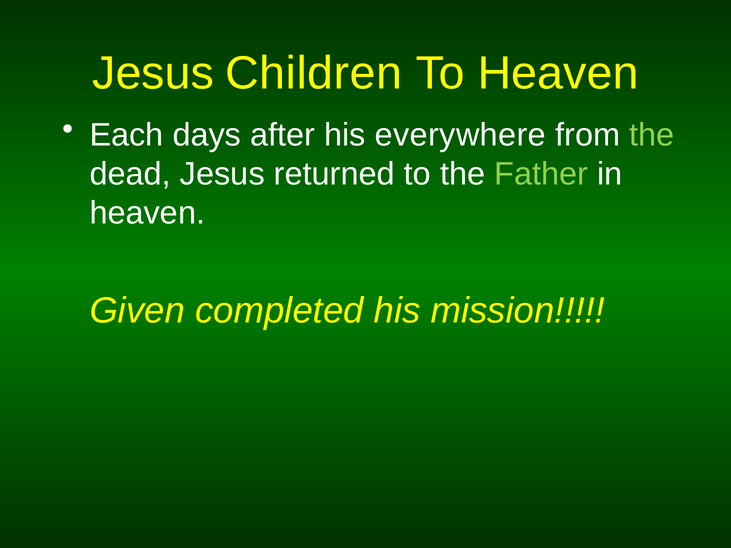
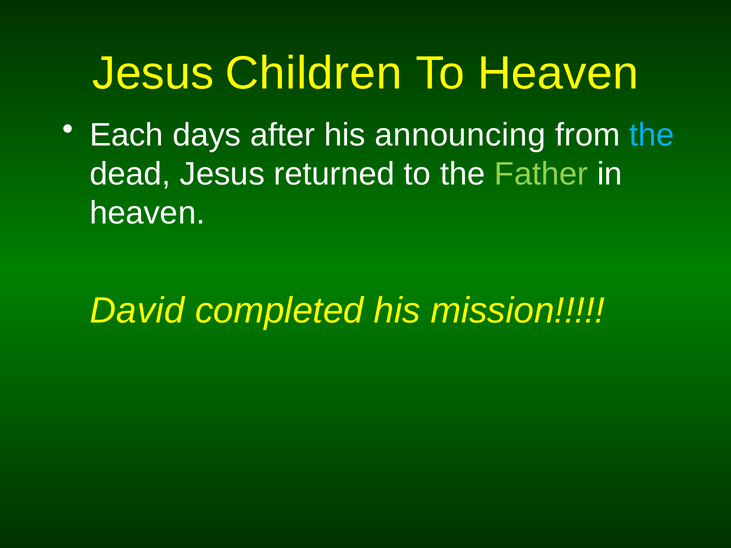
everywhere: everywhere -> announcing
the at (652, 135) colour: light green -> light blue
Given: Given -> David
